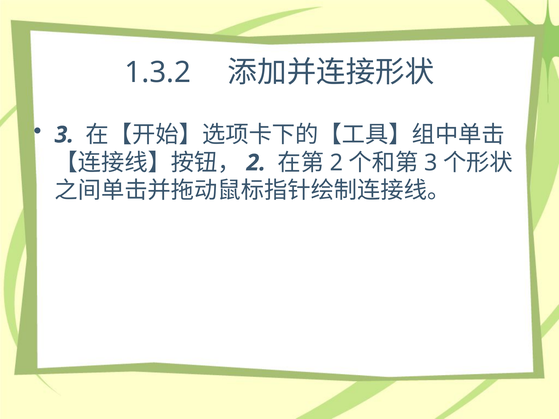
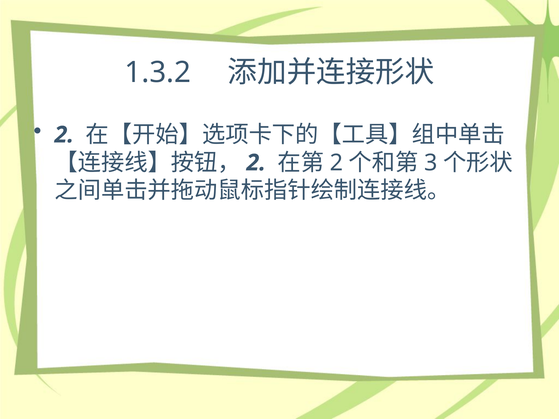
3 at (64, 135): 3 -> 2
